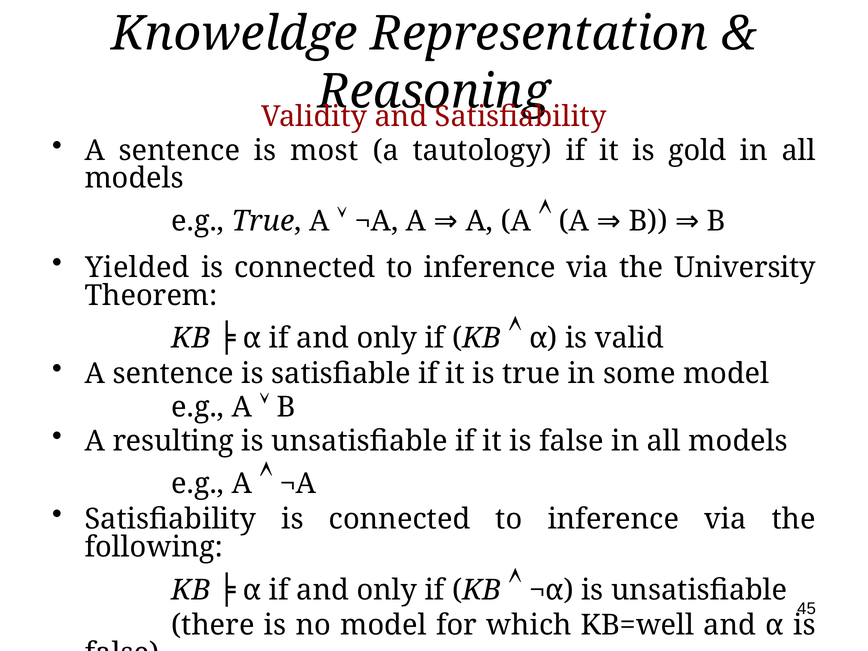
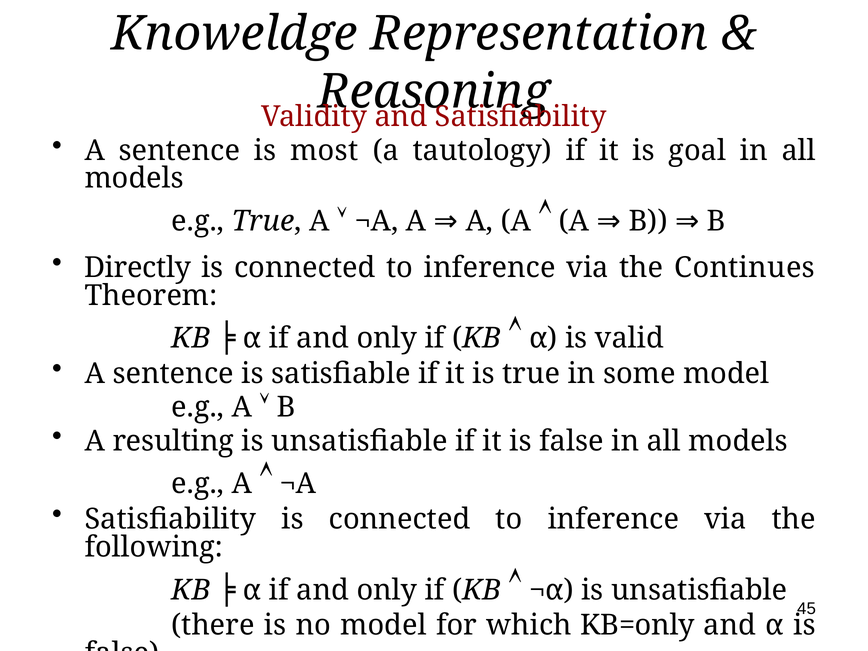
gold: gold -> goal
Yielded: Yielded -> Directly
University: University -> Continues
KB=well: KB=well -> KB=only
